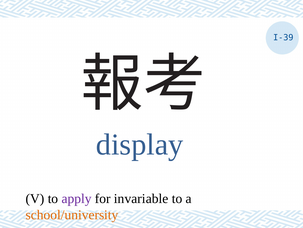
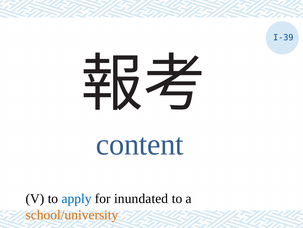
display: display -> content
apply colour: purple -> blue
invariable: invariable -> inundated
